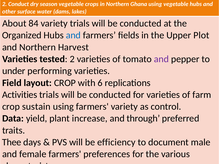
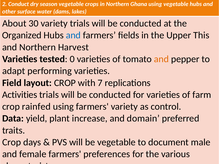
84: 84 -> 30
Plot: Plot -> This
tested 2: 2 -> 0
and at (161, 59) colour: purple -> orange
under: under -> adapt
6: 6 -> 7
sustain: sustain -> rainfed
through: through -> domain
Thee at (12, 142): Thee -> Crop
be efficiency: efficiency -> vegetable
